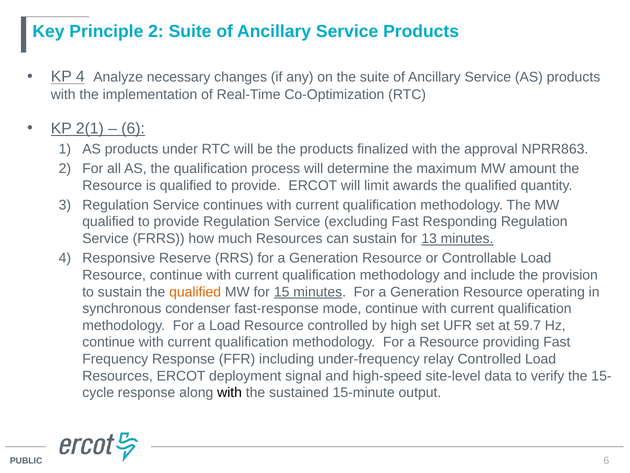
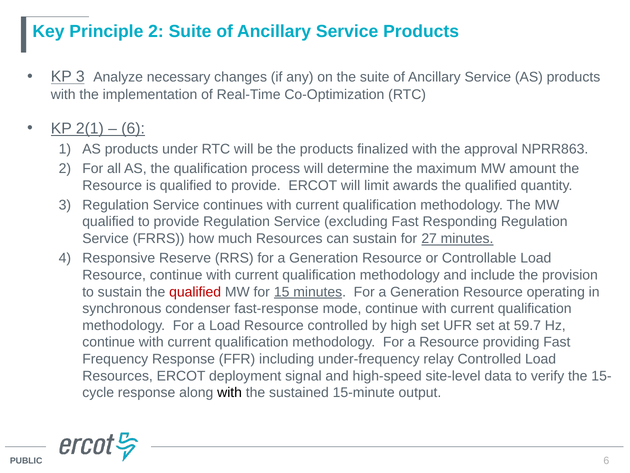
KP 4: 4 -> 3
13: 13 -> 27
qualified at (195, 292) colour: orange -> red
